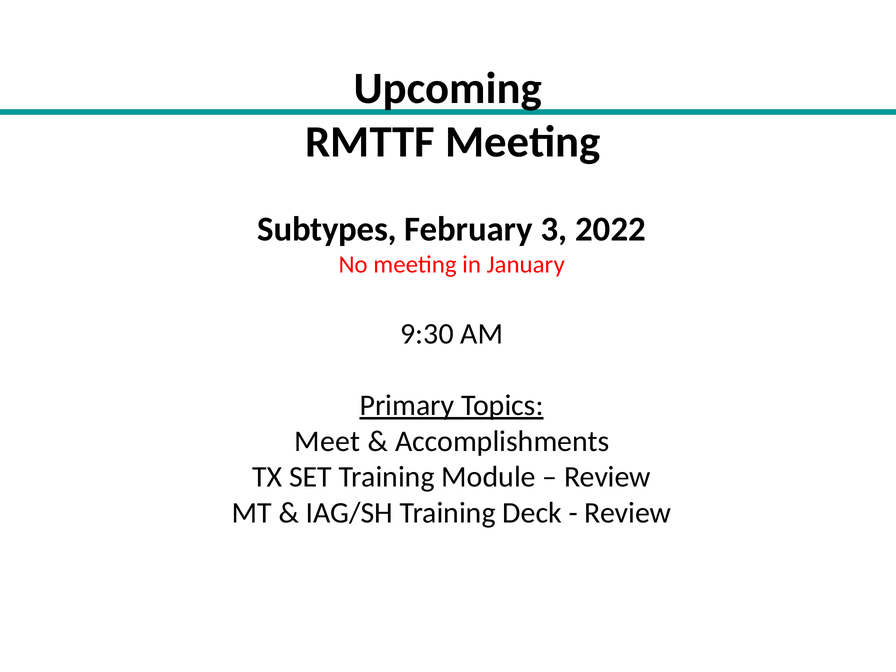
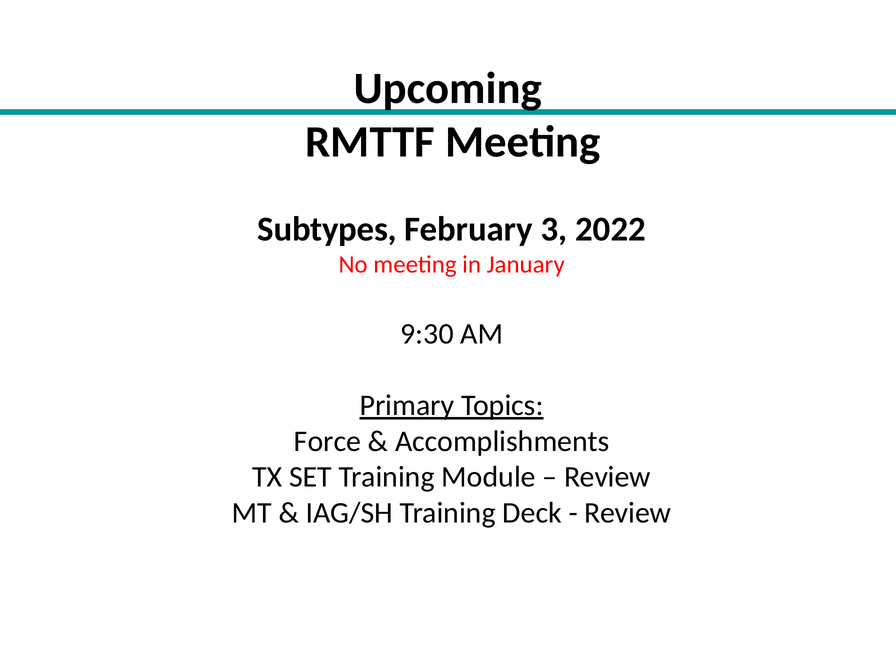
Meet: Meet -> Force
